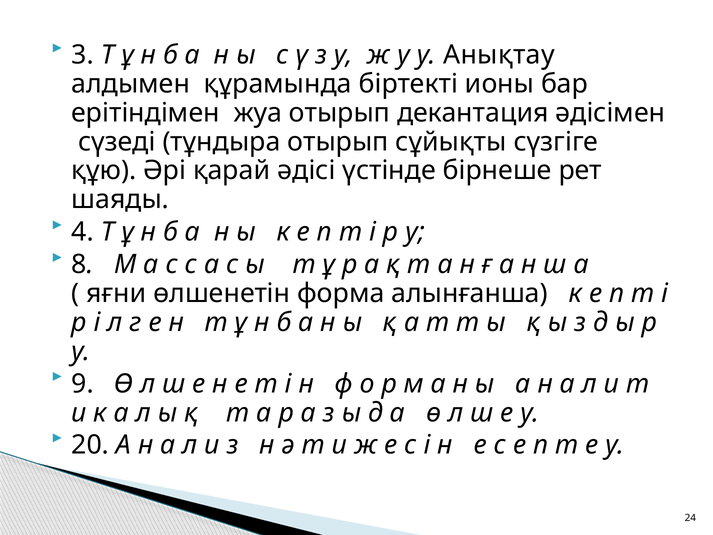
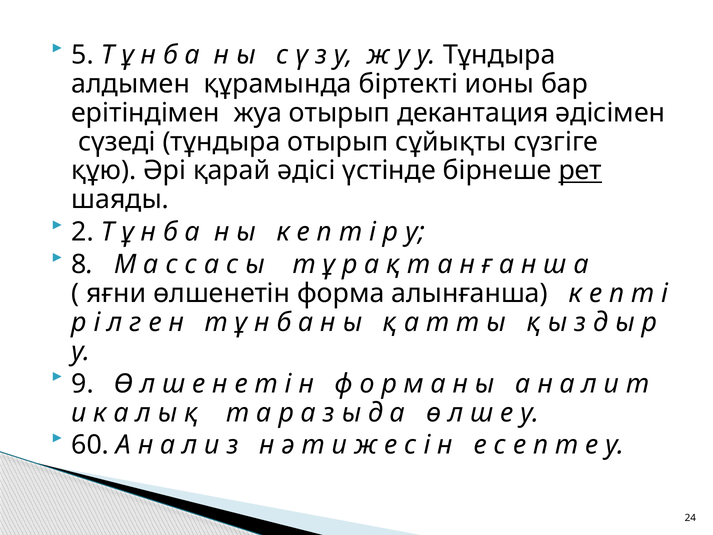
3: 3 -> 5
у Анықтау: Анықтау -> Тұндыра
рет underline: none -> present
4: 4 -> 2
20: 20 -> 60
